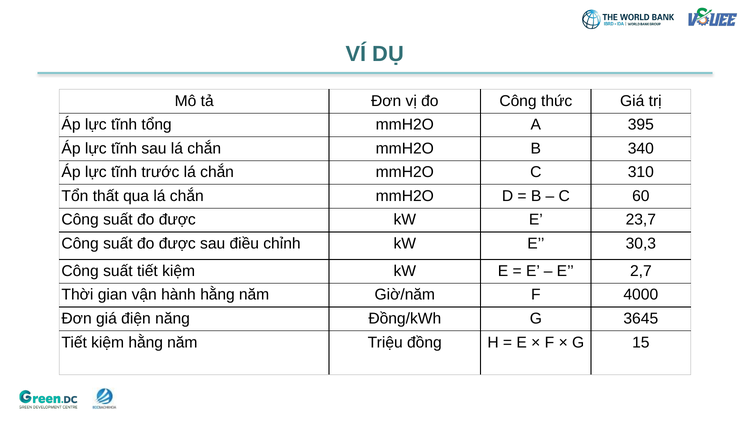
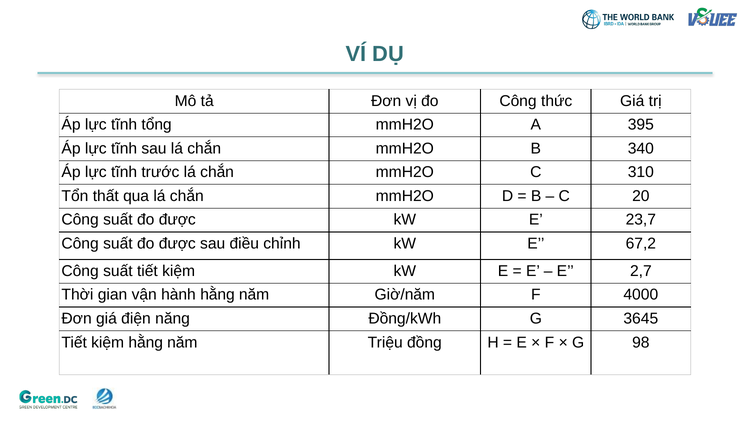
60: 60 -> 20
30,3: 30,3 -> 67,2
15: 15 -> 98
